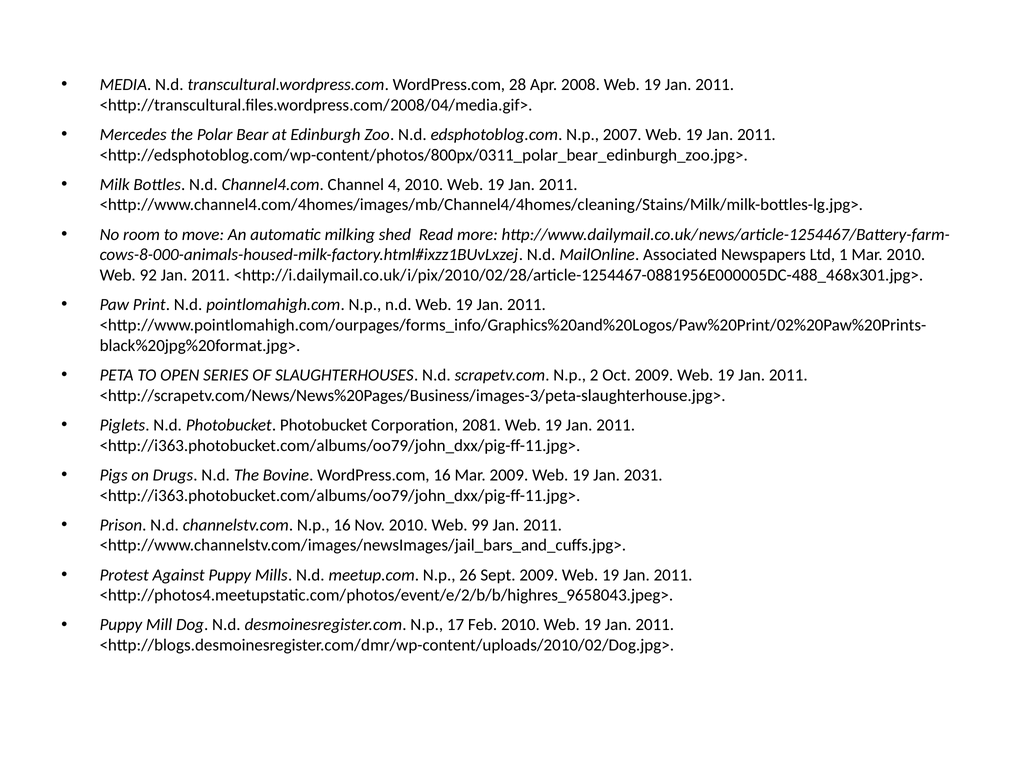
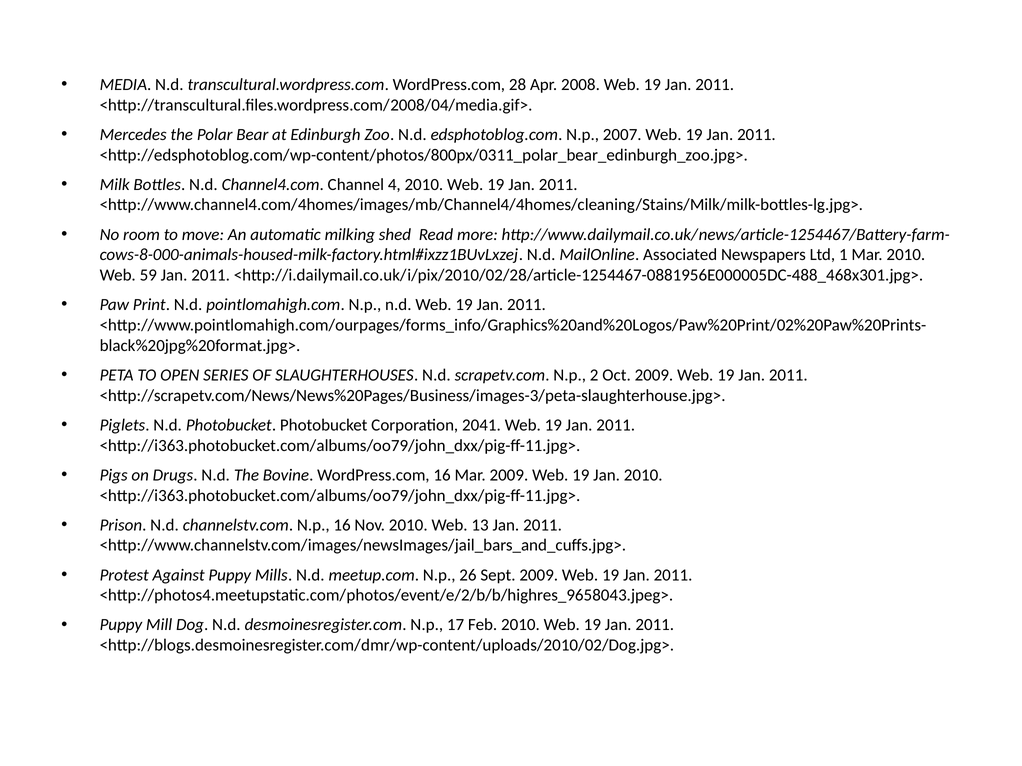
92: 92 -> 59
2081: 2081 -> 2041
Jan 2031: 2031 -> 2010
99: 99 -> 13
